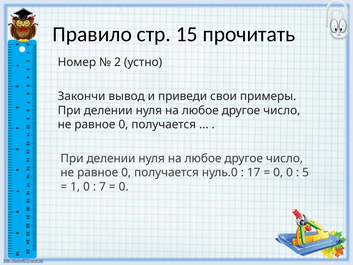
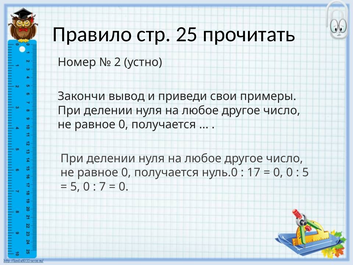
15: 15 -> 25
1 at (75, 187): 1 -> 5
